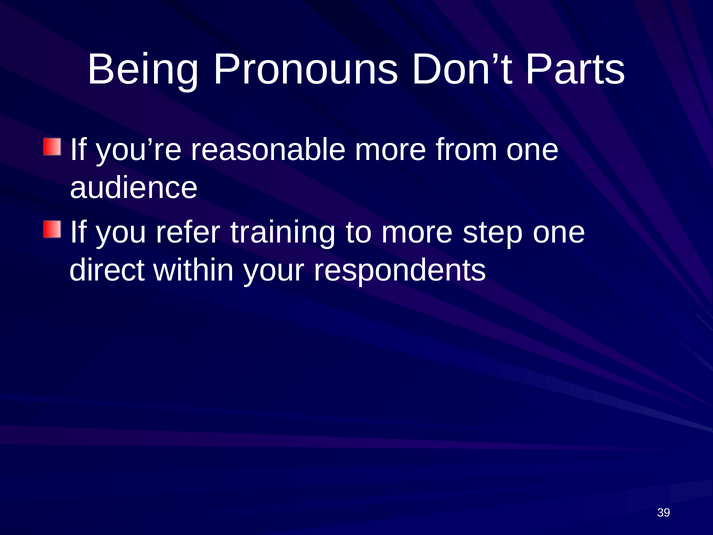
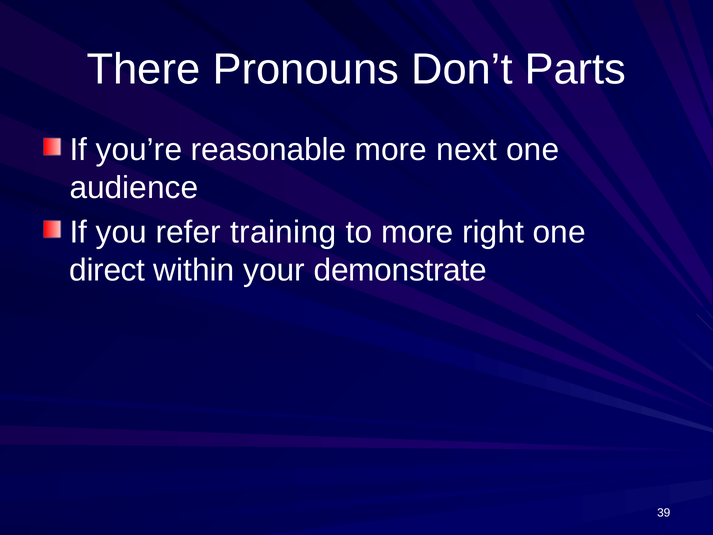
Being: Being -> There
from: from -> next
step: step -> right
respondents: respondents -> demonstrate
